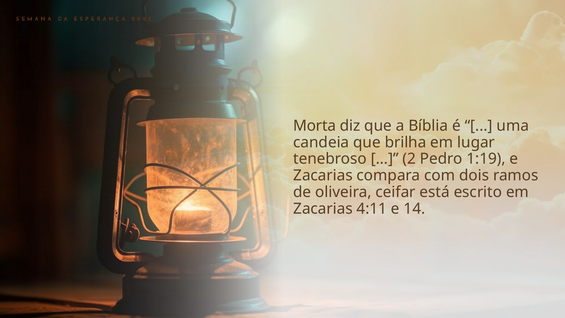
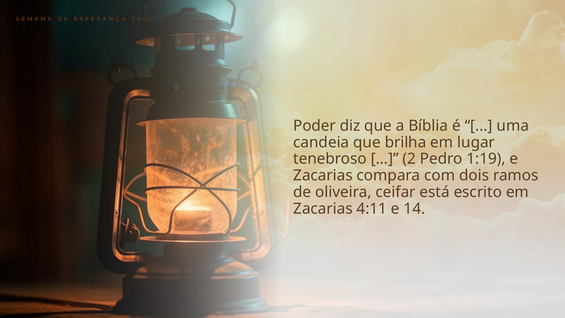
Morta: Morta -> Poder
